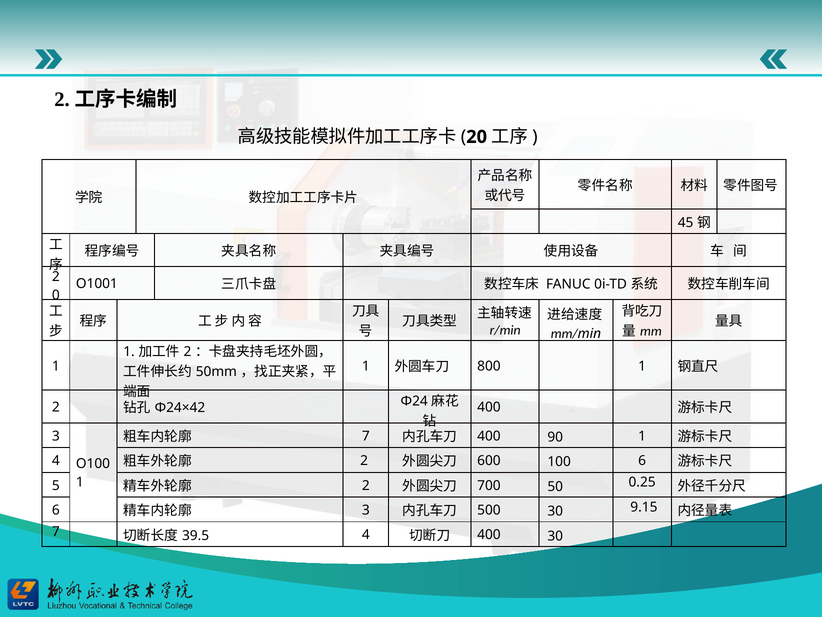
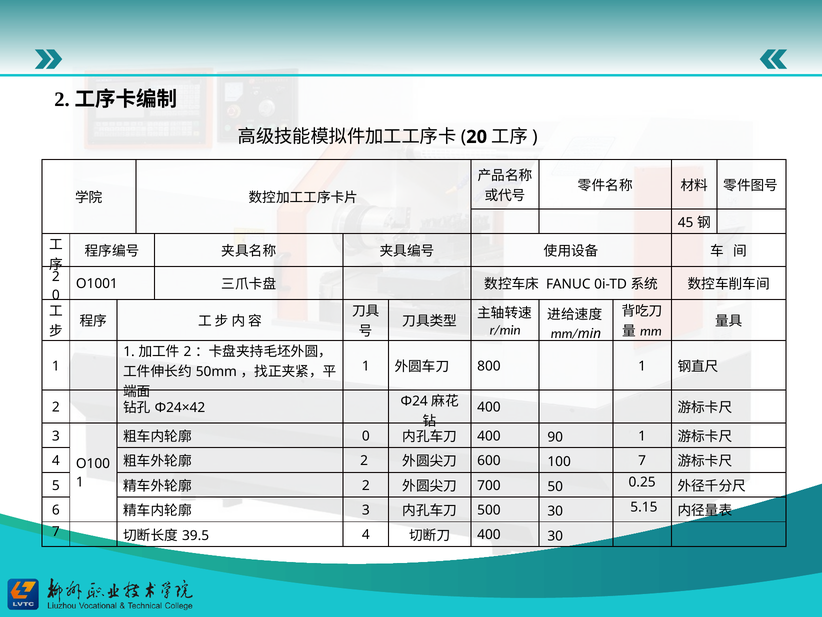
7 at (366, 436): 7 -> 0
100 6: 6 -> 7
9.15: 9.15 -> 5.15
